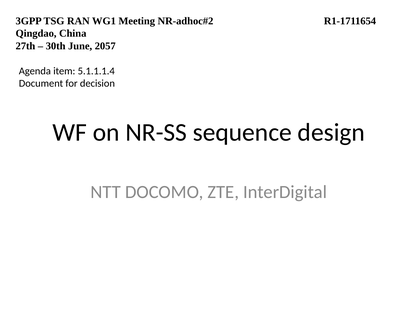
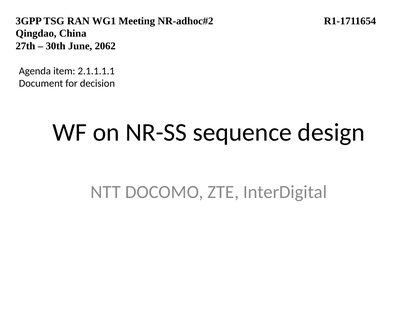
2057: 2057 -> 2062
5.1.1.1.4: 5.1.1.1.4 -> 2.1.1.1.1
